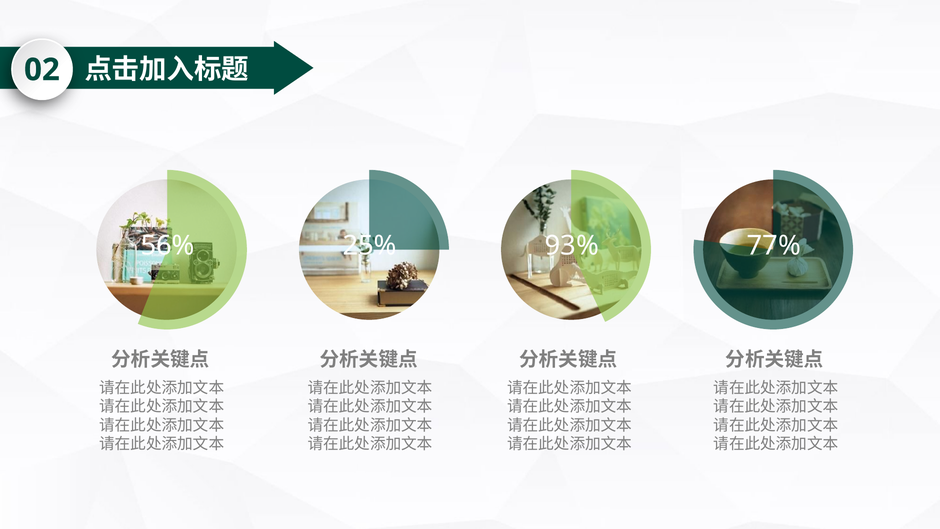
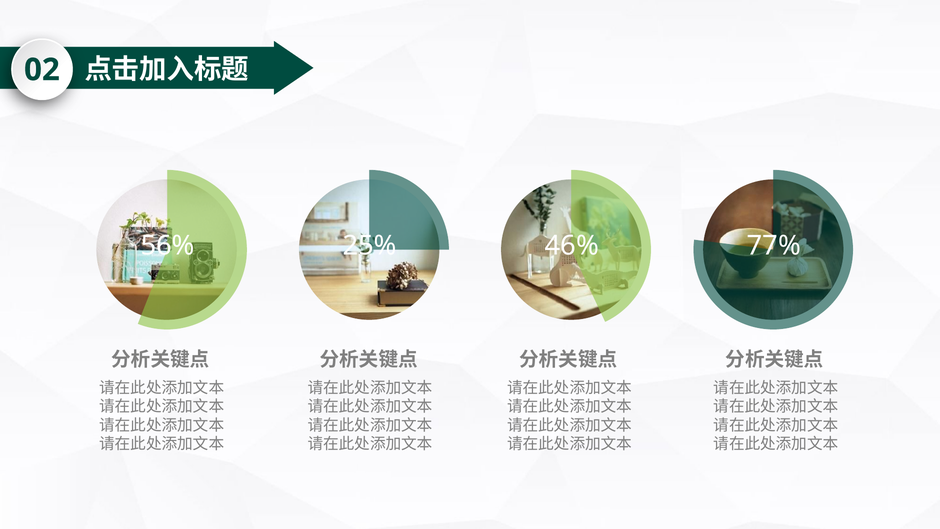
93%: 93% -> 46%
